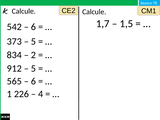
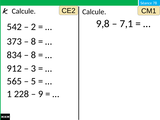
1,7: 1,7 -> 9,8
1,5: 1,5 -> 7,1
6 at (33, 27): 6 -> 2
5 at (33, 41): 5 -> 8
2 at (33, 55): 2 -> 8
5 at (33, 68): 5 -> 3
6 at (33, 81): 6 -> 5
226: 226 -> 228
4: 4 -> 9
